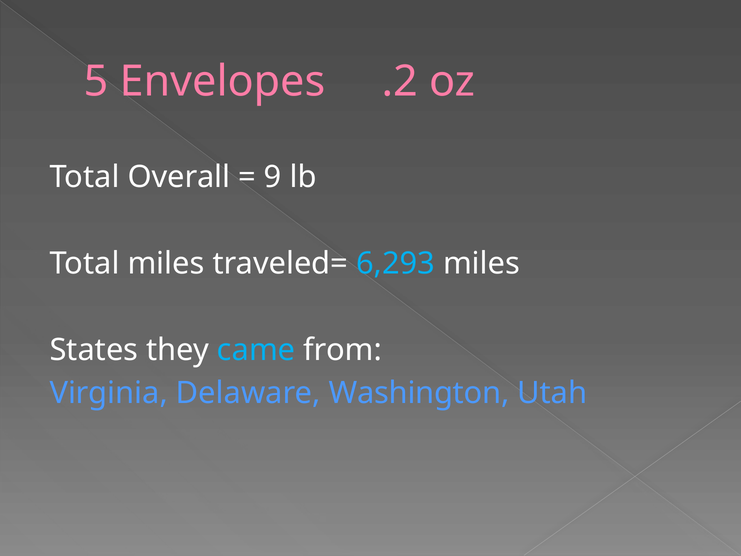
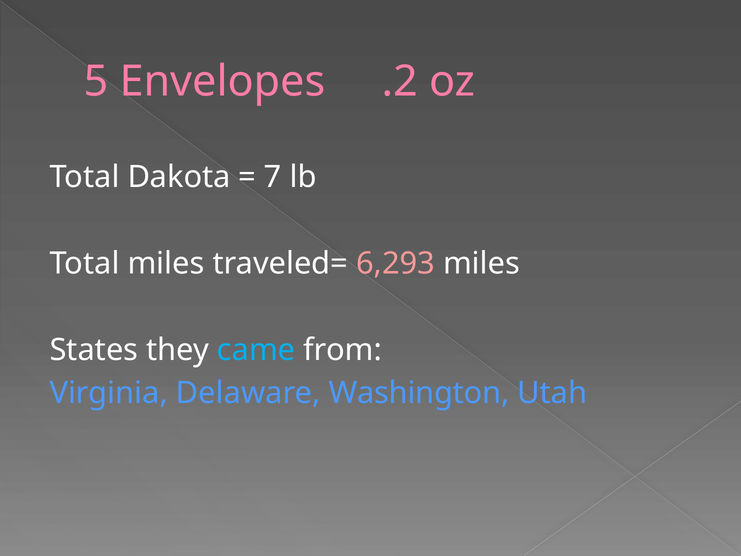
Overall: Overall -> Dakota
9: 9 -> 7
6,293 colour: light blue -> pink
